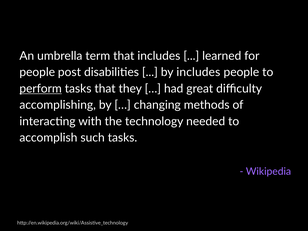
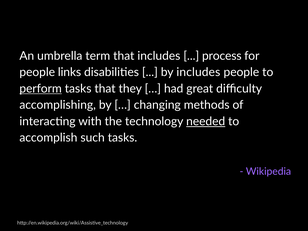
learned: learned -> process
post: post -> links
needed underline: none -> present
